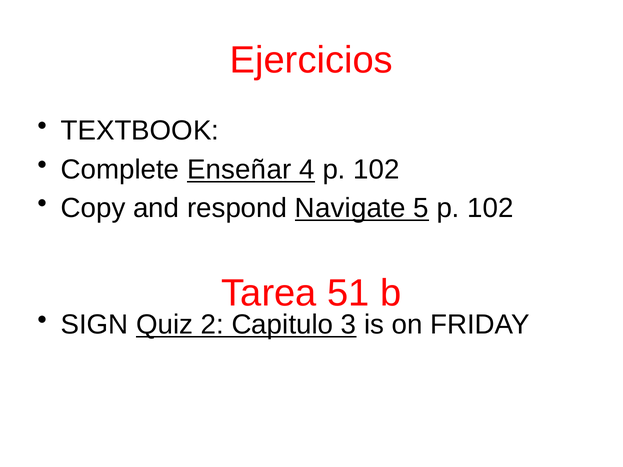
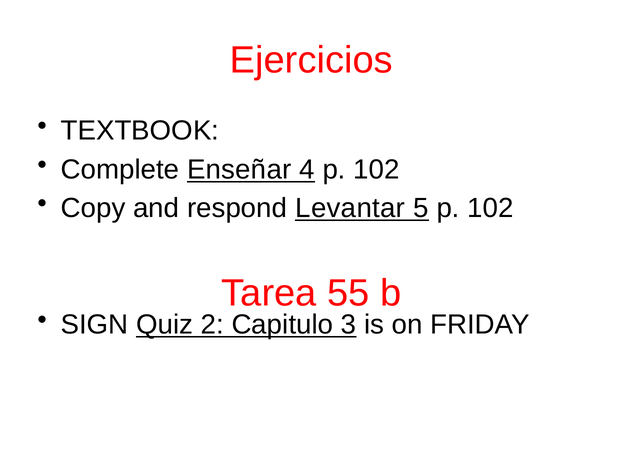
Navigate: Navigate -> Levantar
51: 51 -> 55
